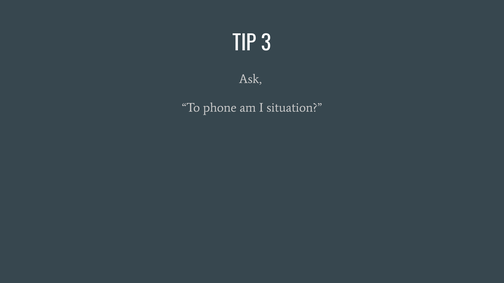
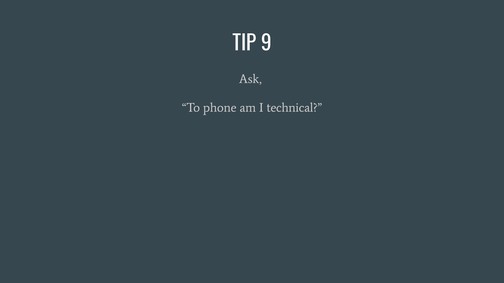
3: 3 -> 9
situation: situation -> technical
